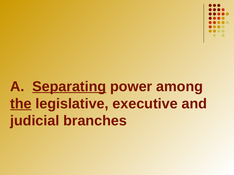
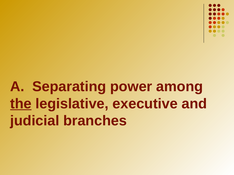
Separating underline: present -> none
